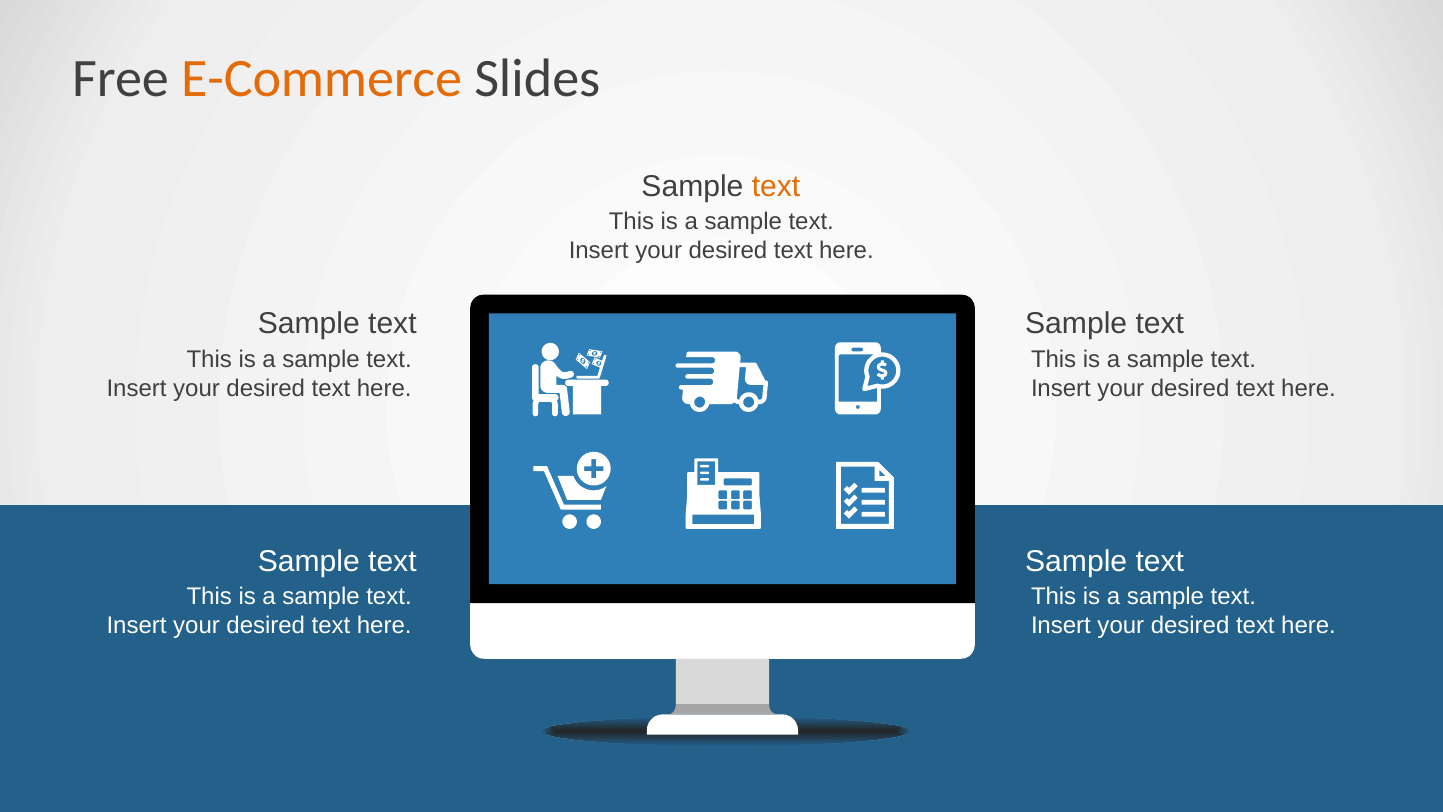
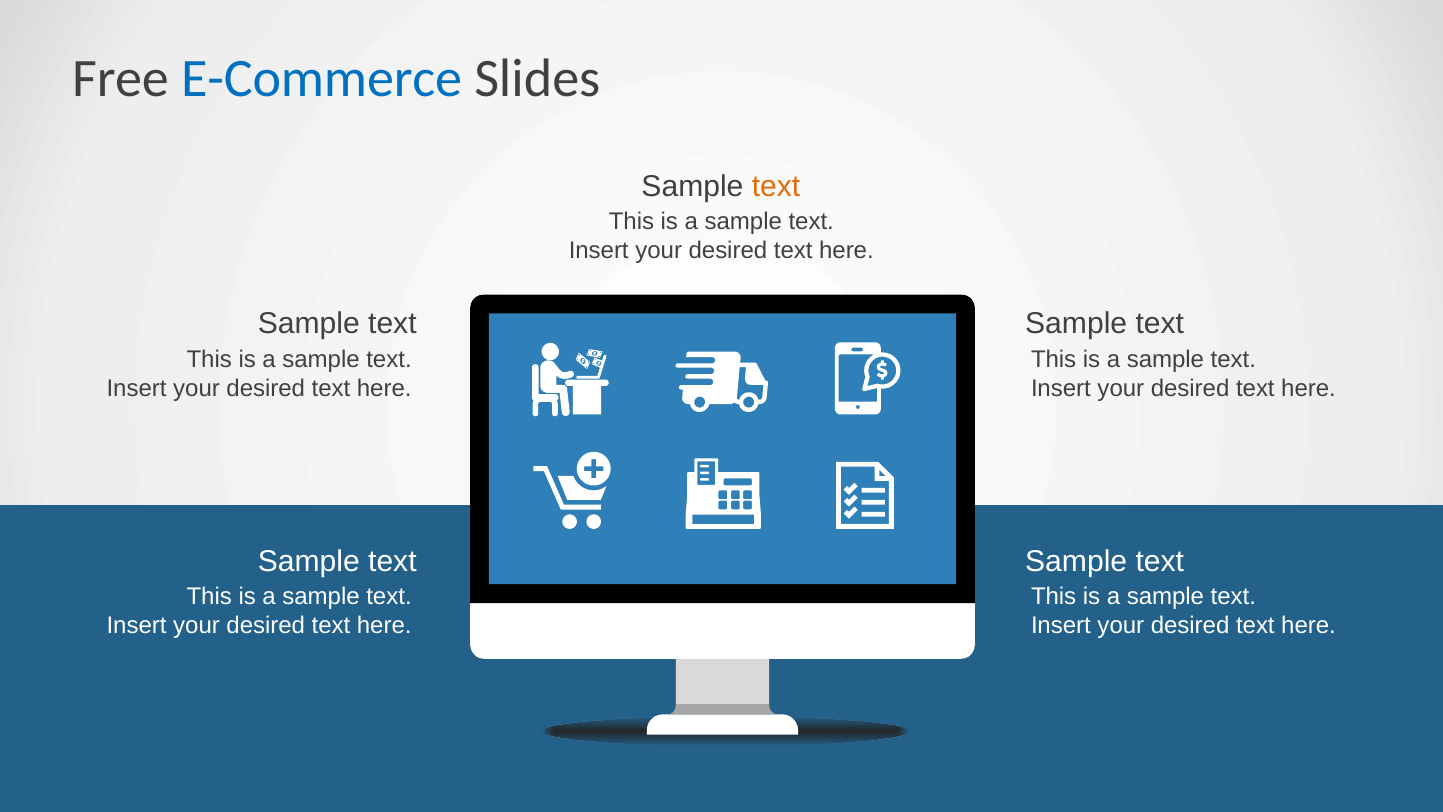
E-Commerce colour: orange -> blue
